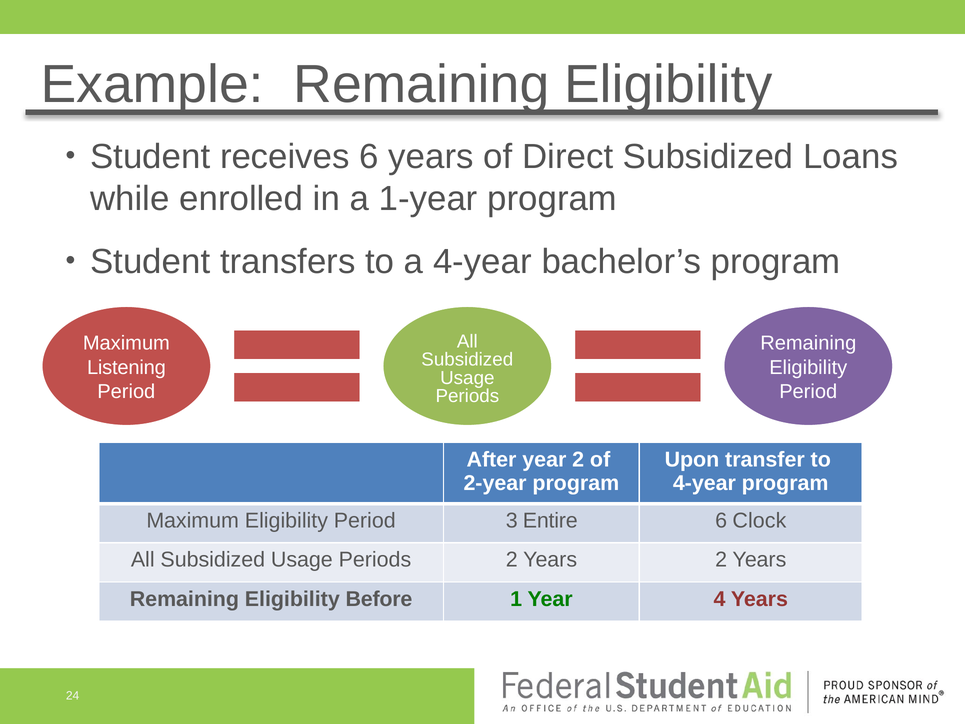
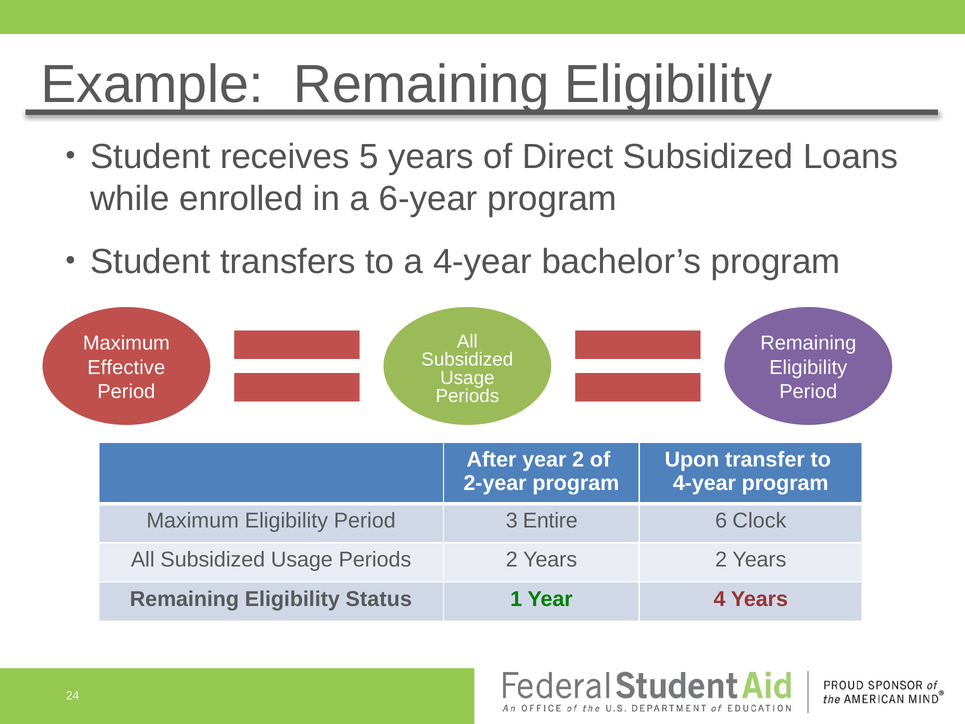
receives 6: 6 -> 5
1-year: 1-year -> 6-year
Listening: Listening -> Effective
Before: Before -> Status
